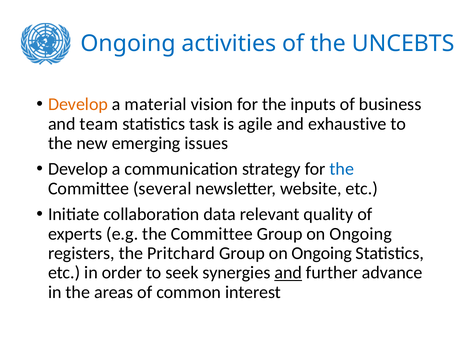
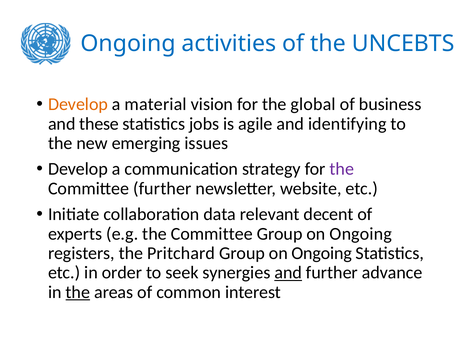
inputs: inputs -> global
team: team -> these
task: task -> jobs
exhaustive: exhaustive -> identifying
the at (342, 169) colour: blue -> purple
Committee several: several -> further
quality: quality -> decent
the at (78, 292) underline: none -> present
